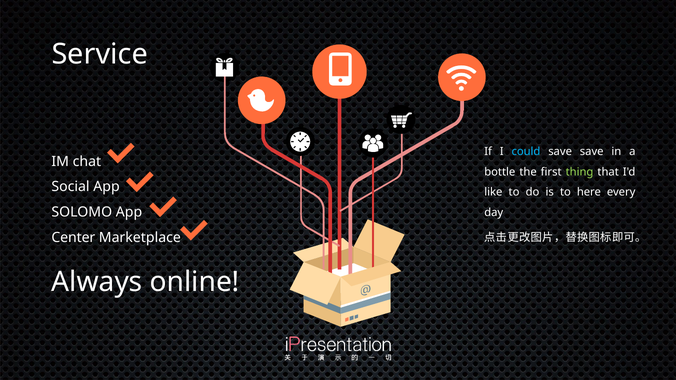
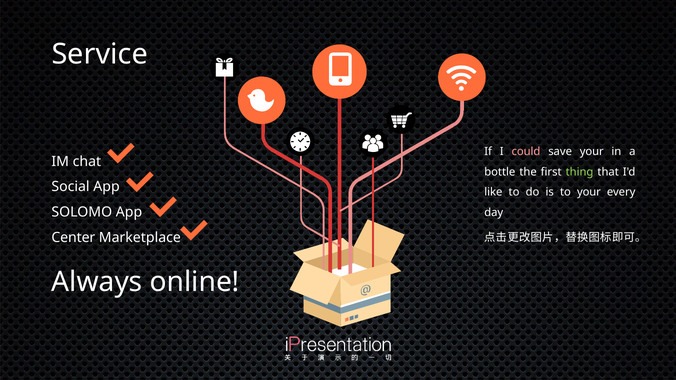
could colour: light blue -> pink
save save: save -> your
to here: here -> your
